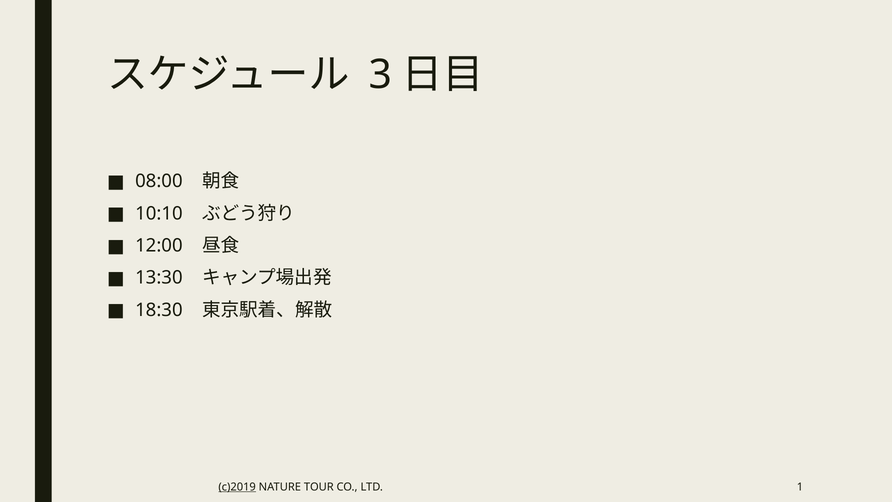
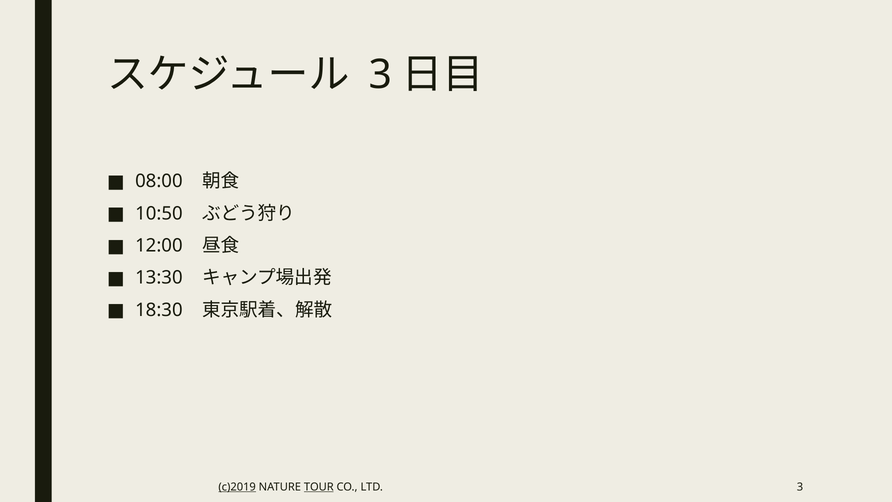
10:10: 10:10 -> 10:50
TOUR underline: none -> present
LTD 1: 1 -> 3
